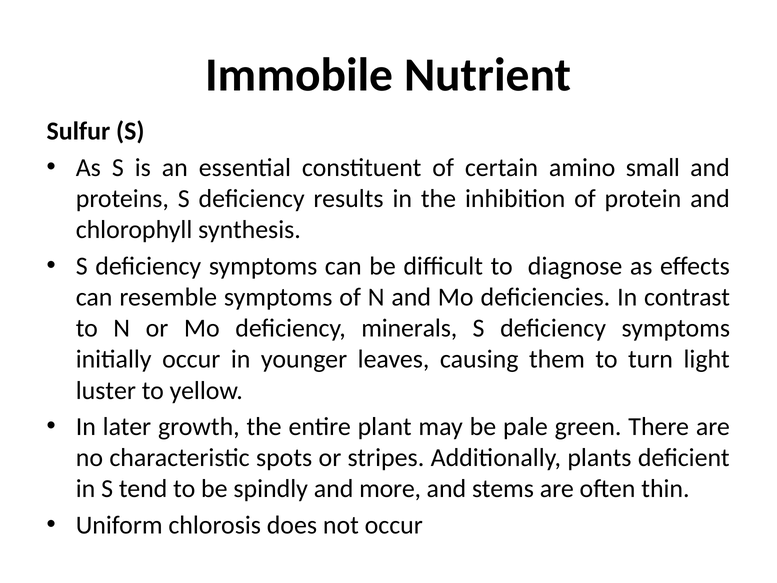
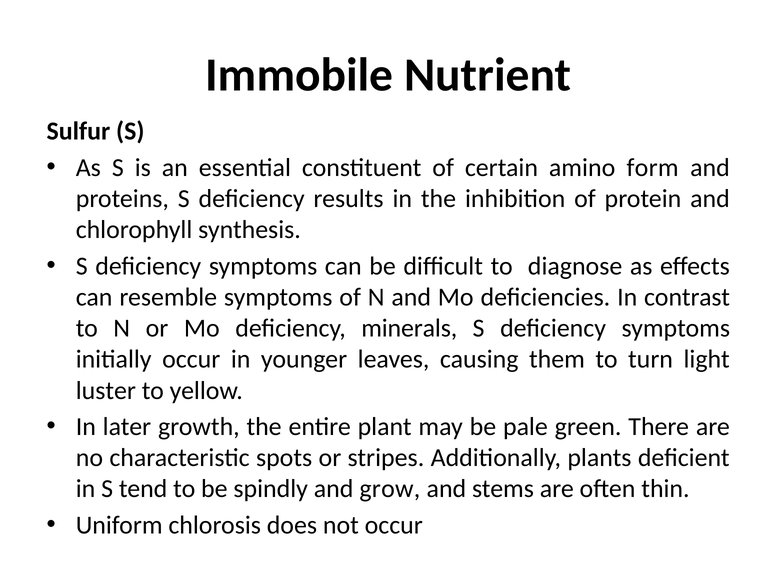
small: small -> form
more: more -> grow
